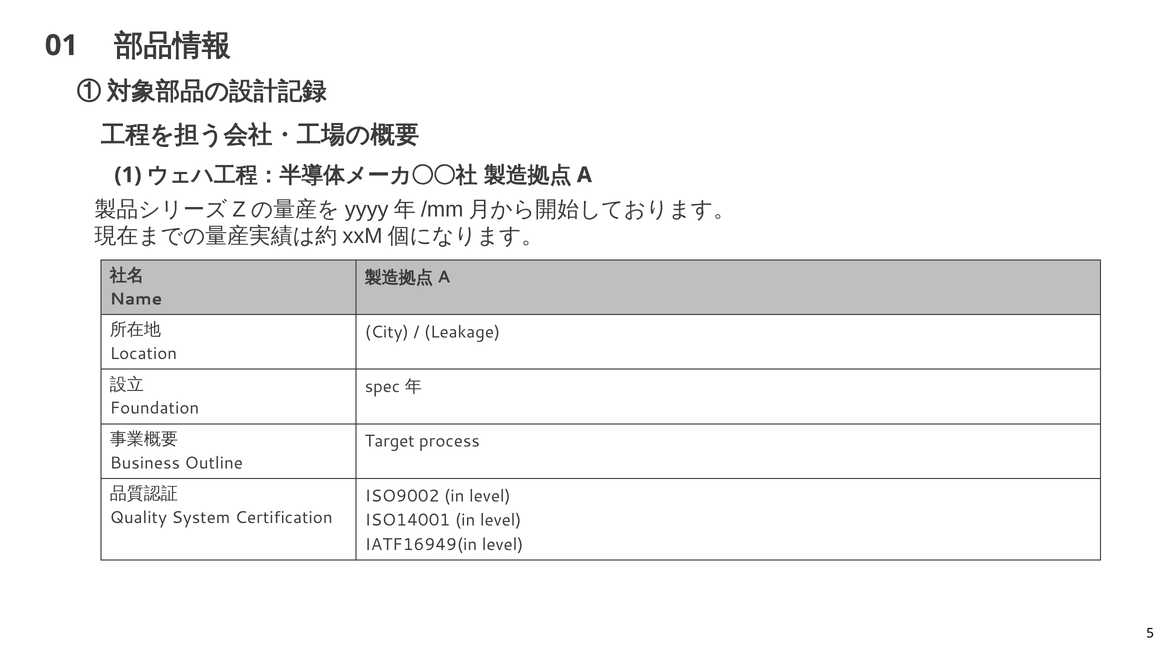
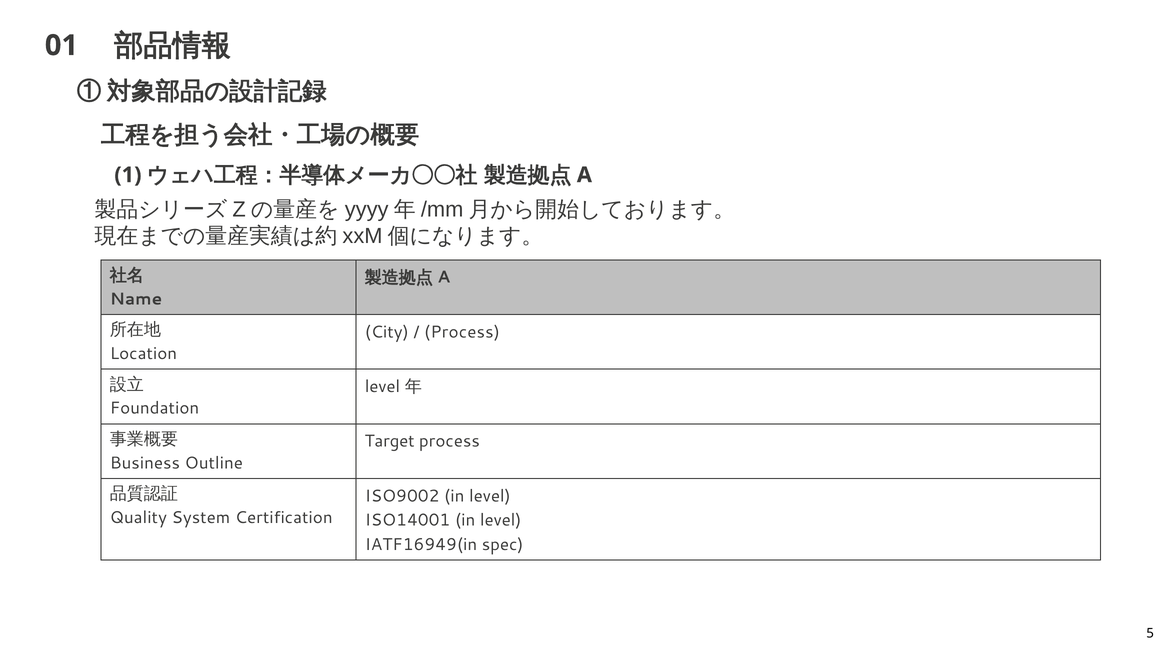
Leakage at (462, 332): Leakage -> Process
spec at (382, 386): spec -> level
IATF16949(in level: level -> spec
